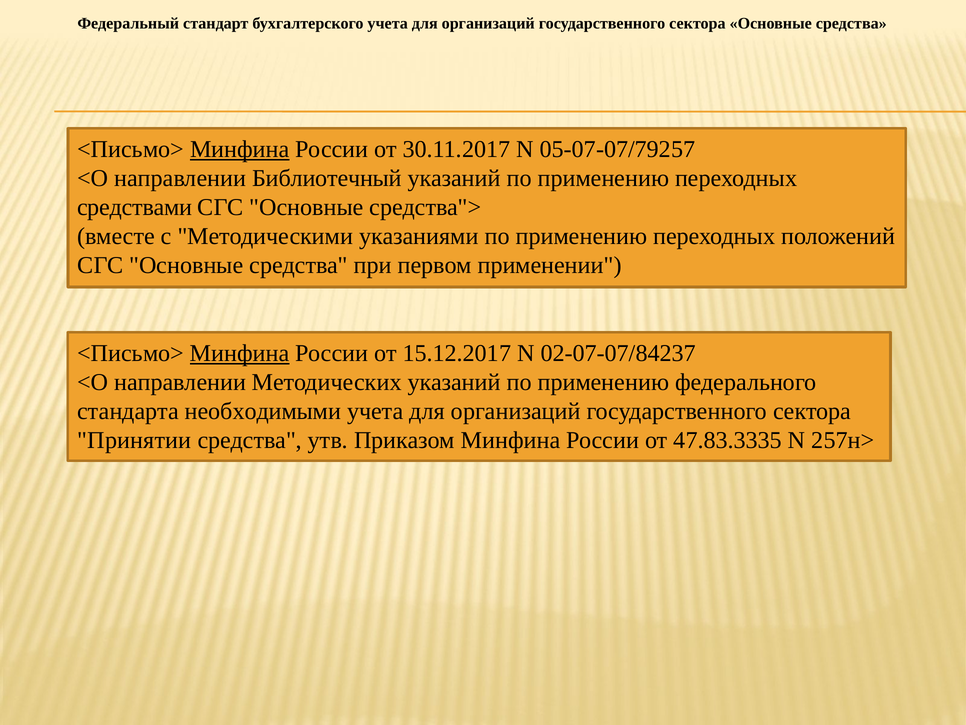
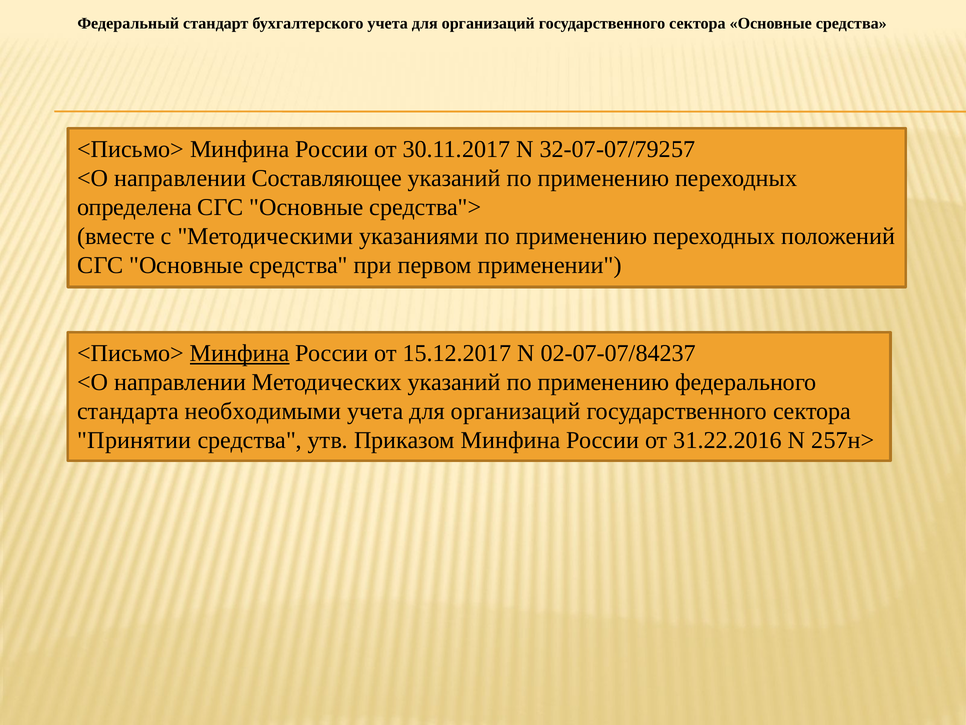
Минфина at (240, 149) underline: present -> none
05-07-07/79257: 05-07-07/79257 -> 32-07-07/79257
Библиотечный: Библиотечный -> Составляющее
средствами: средствами -> определена
47.83.3335: 47.83.3335 -> 31.22.2016
